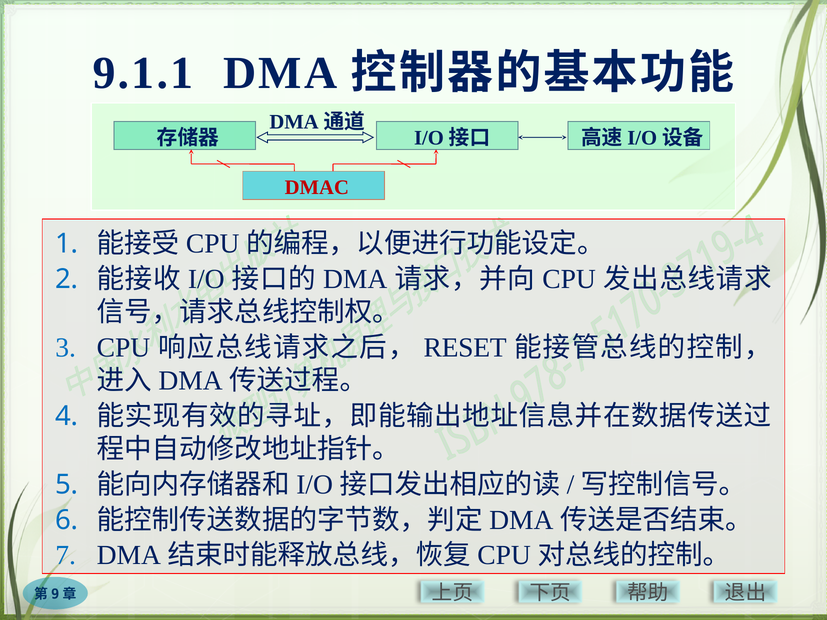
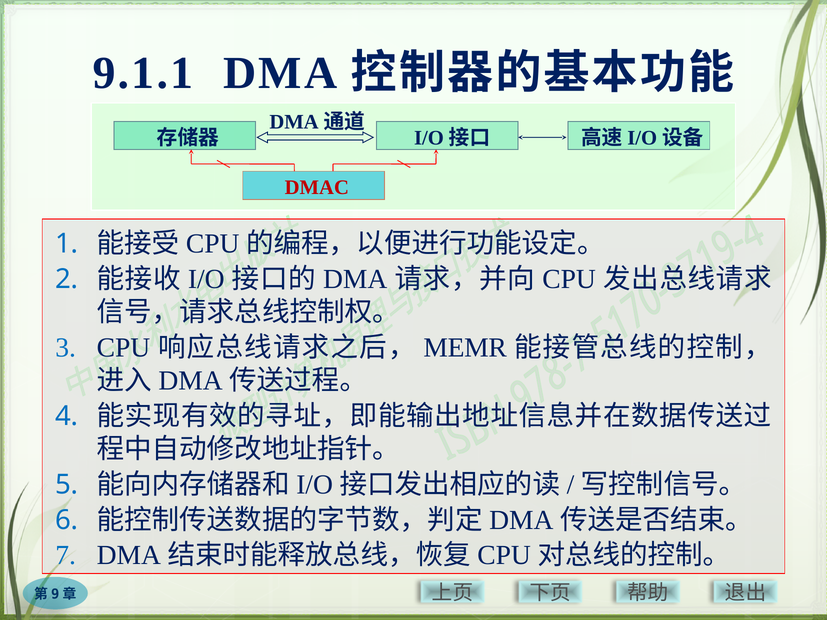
RESET: RESET -> MEMR
